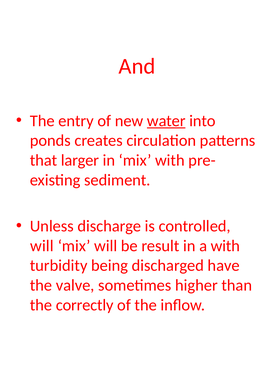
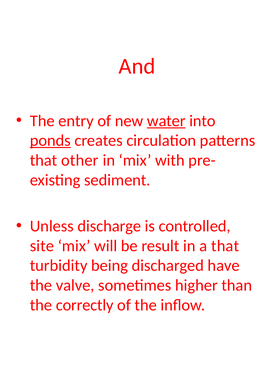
ponds underline: none -> present
larger: larger -> other
will at (42, 245): will -> site
a with: with -> that
